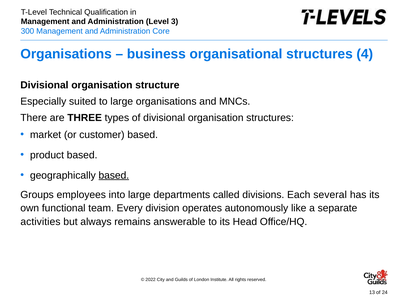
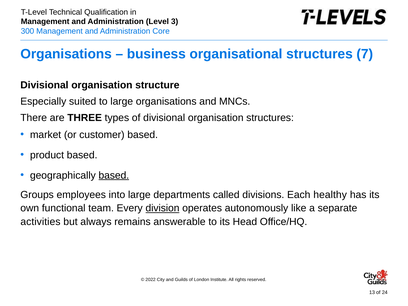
4: 4 -> 7
several: several -> healthy
division underline: none -> present
